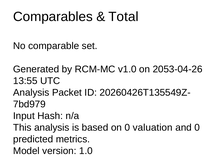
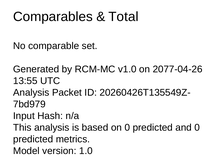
2053-04-26: 2053-04-26 -> 2077-04-26
on 0 valuation: valuation -> predicted
